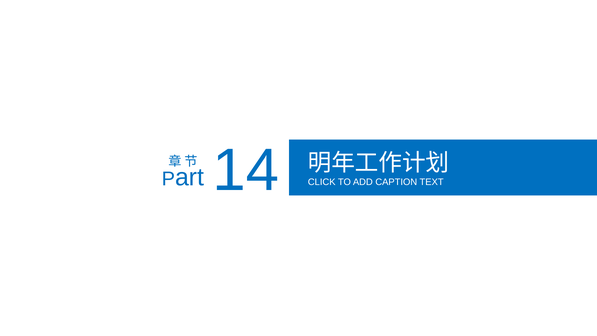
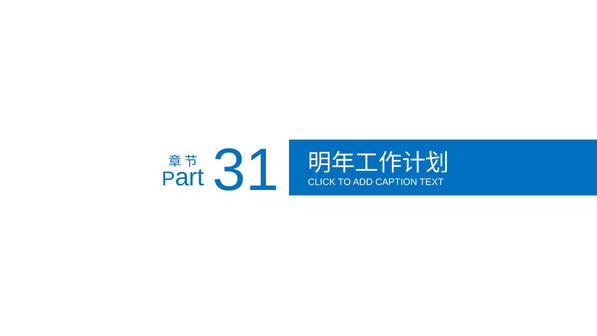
14: 14 -> 31
